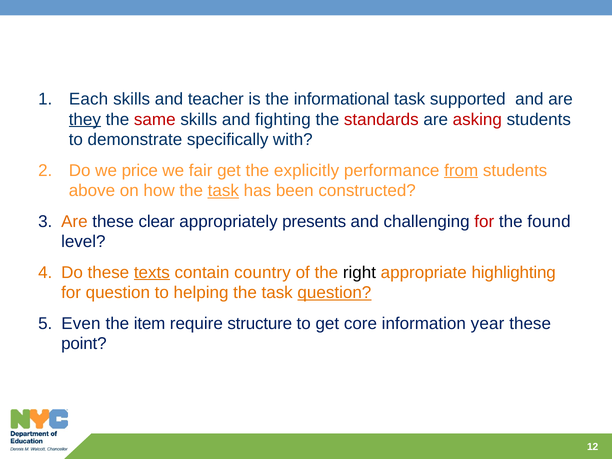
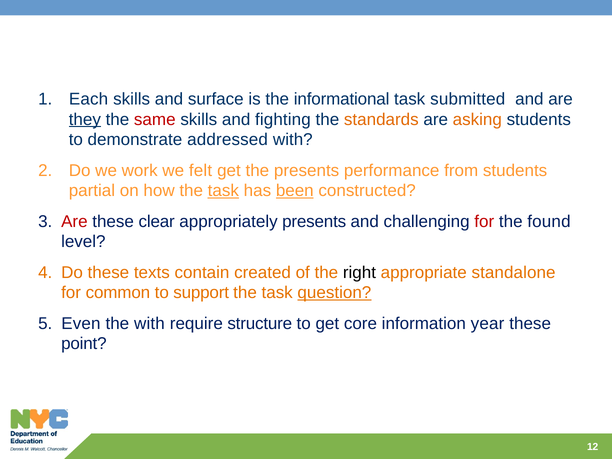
teacher: teacher -> surface
supported: supported -> submitted
standards colour: red -> orange
asking colour: red -> orange
specifically: specifically -> addressed
price: price -> work
fair: fair -> felt
the explicitly: explicitly -> presents
from underline: present -> none
above: above -> partial
been underline: none -> present
Are at (74, 221) colour: orange -> red
texts underline: present -> none
country: country -> created
highlighting: highlighting -> standalone
for question: question -> common
helping: helping -> support
the item: item -> with
